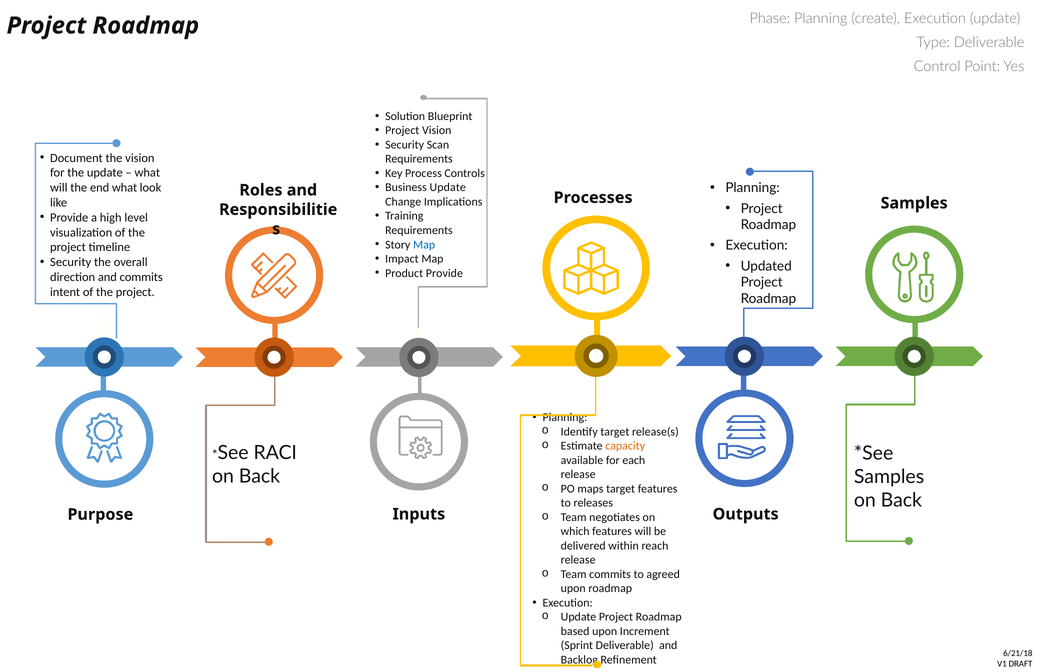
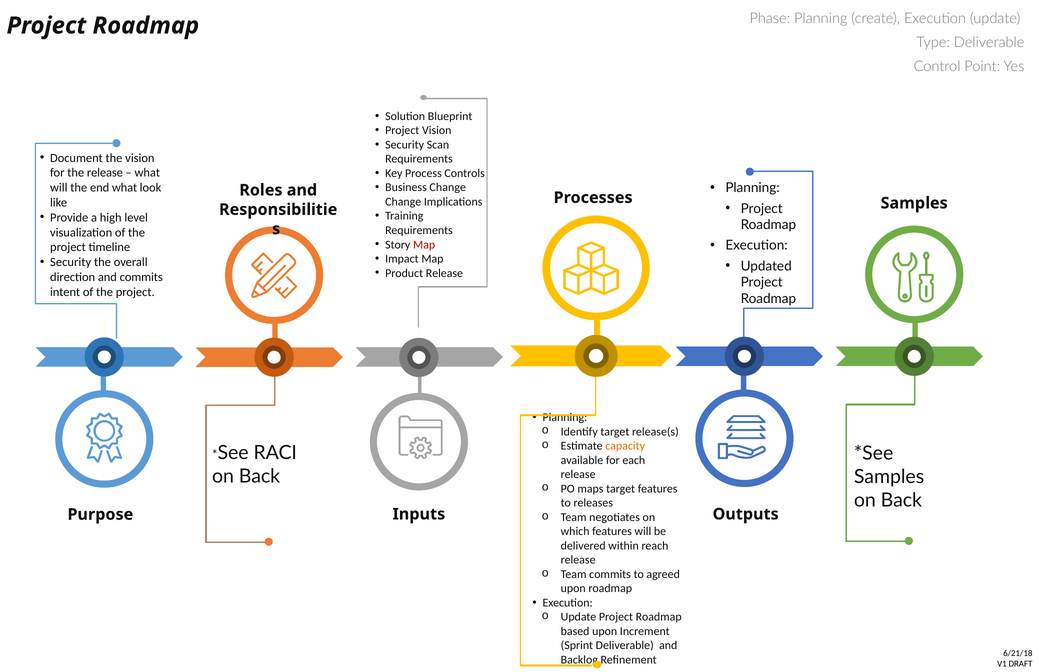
the update: update -> release
Business Update: Update -> Change
Map at (424, 245) colour: blue -> red
Product Provide: Provide -> Release
